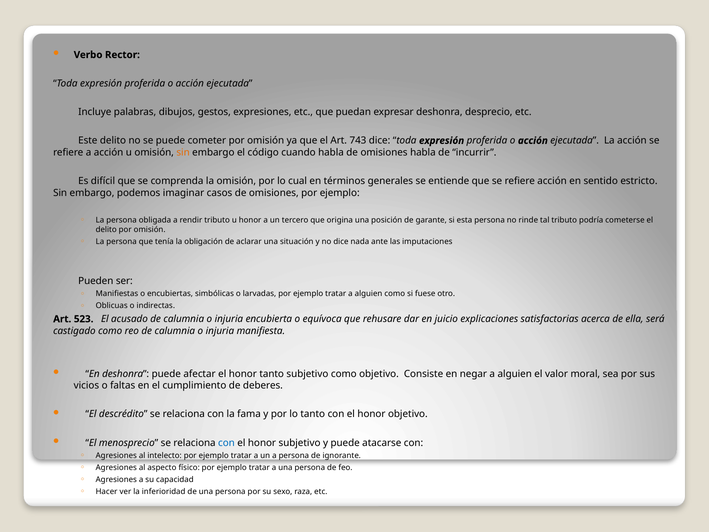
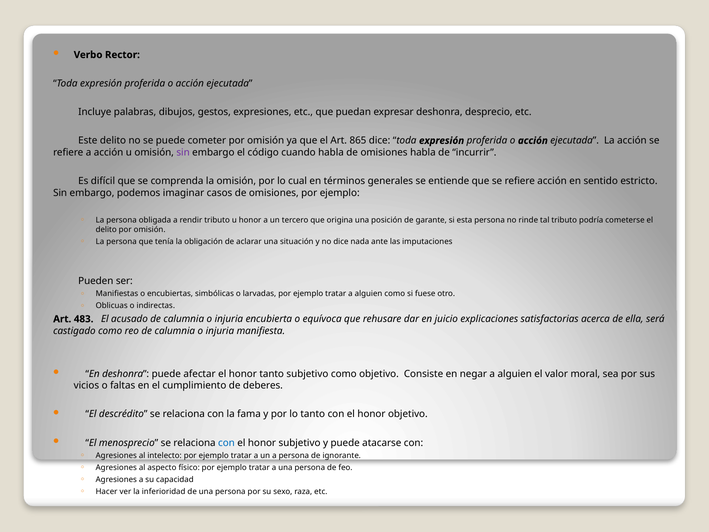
743: 743 -> 865
sin at (183, 152) colour: orange -> purple
523: 523 -> 483
